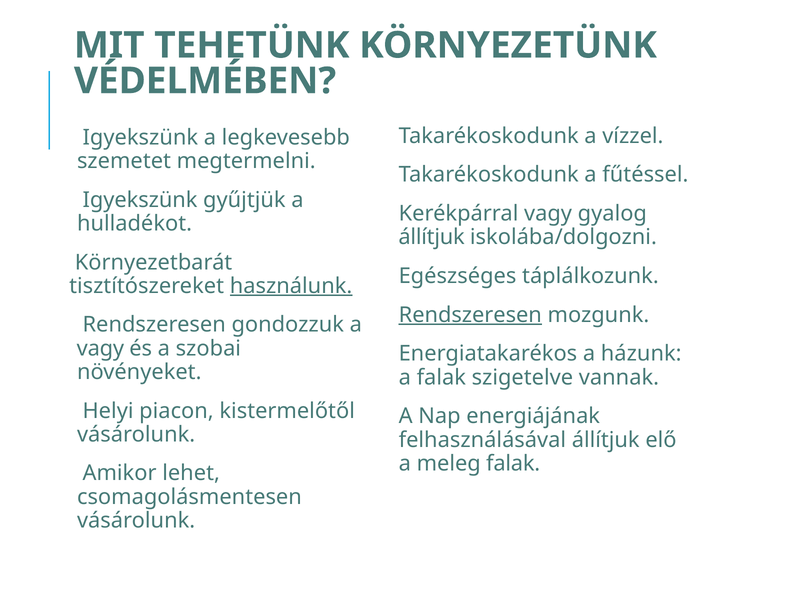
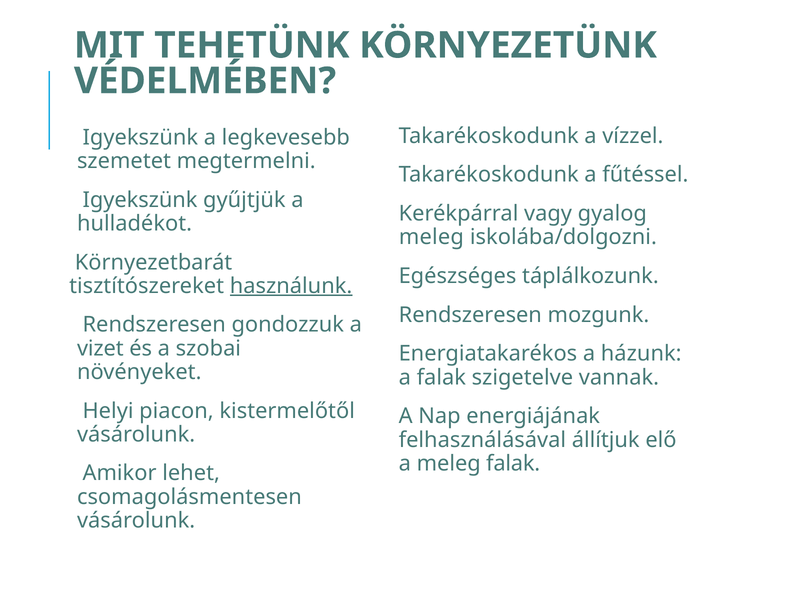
állítjuk at (432, 237): állítjuk -> meleg
Rendszeresen at (470, 315) underline: present -> none
vagy at (100, 349): vagy -> vizet
